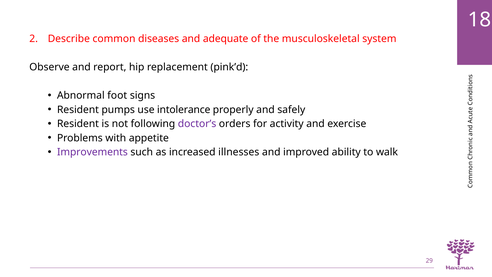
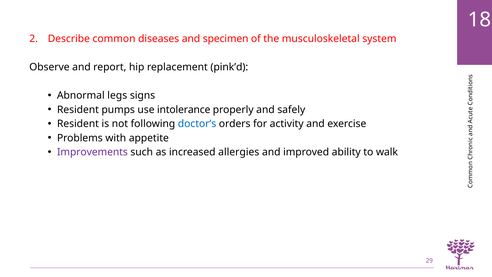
adequate: adequate -> specimen
foot: foot -> legs
doctor’s colour: purple -> blue
illnesses: illnesses -> allergies
